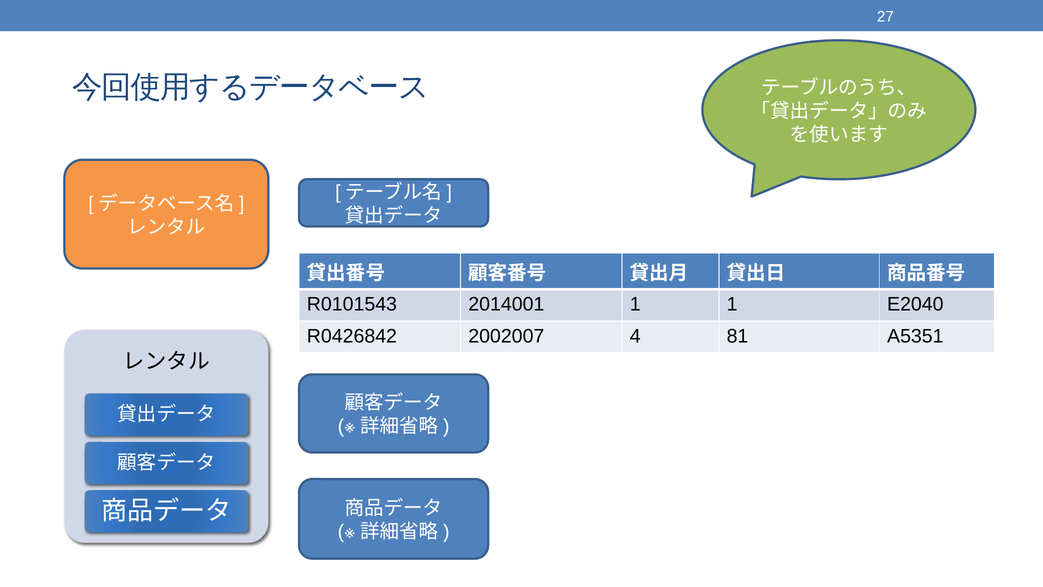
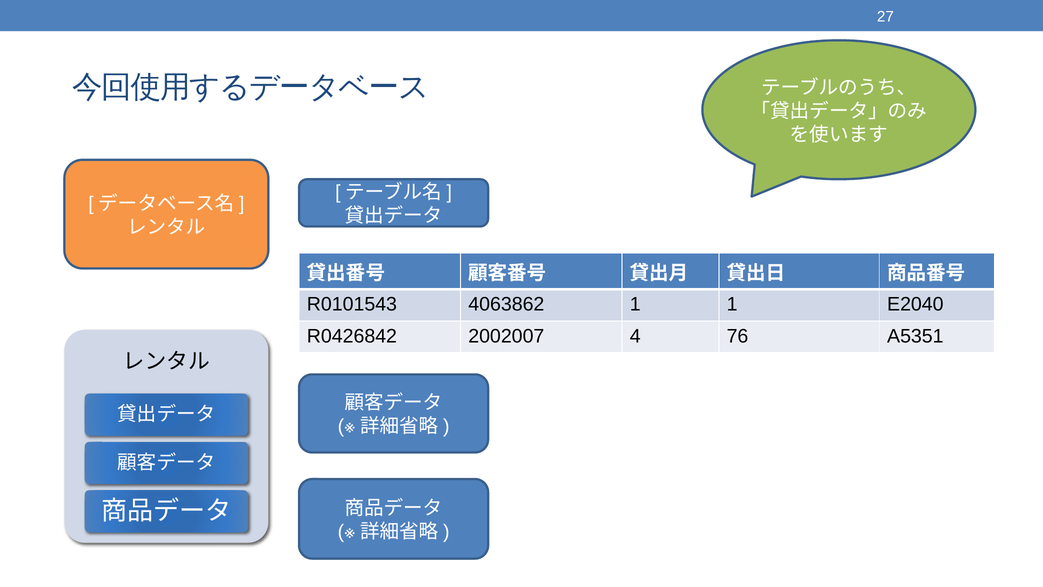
2014001: 2014001 -> 4063862
81: 81 -> 76
